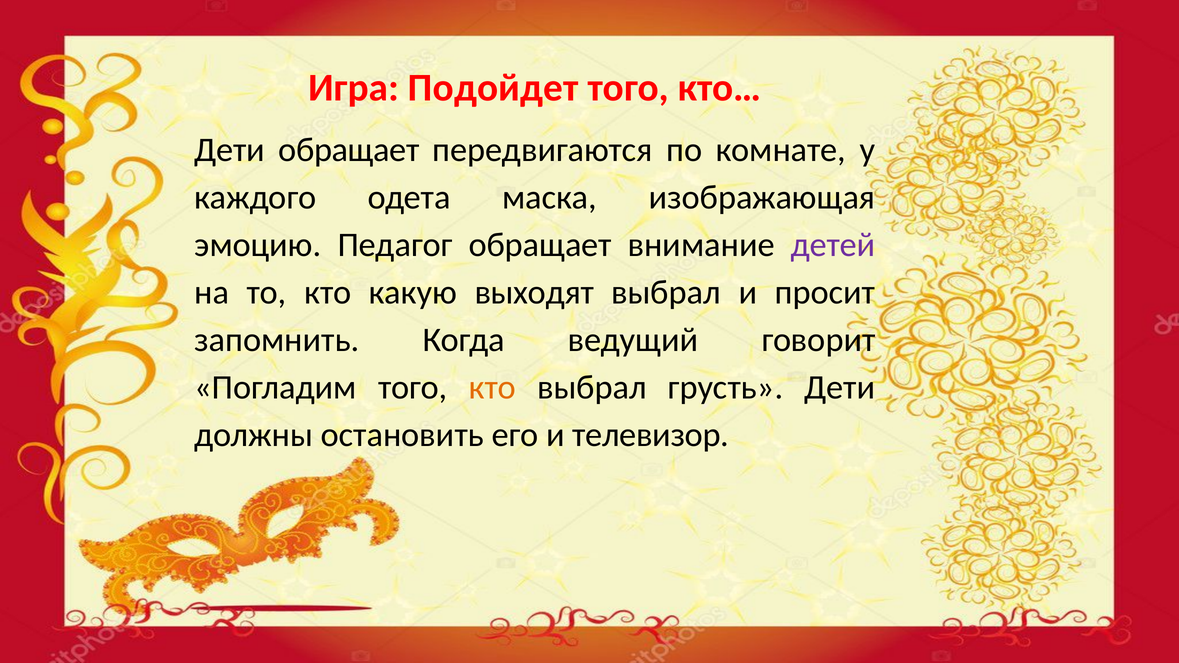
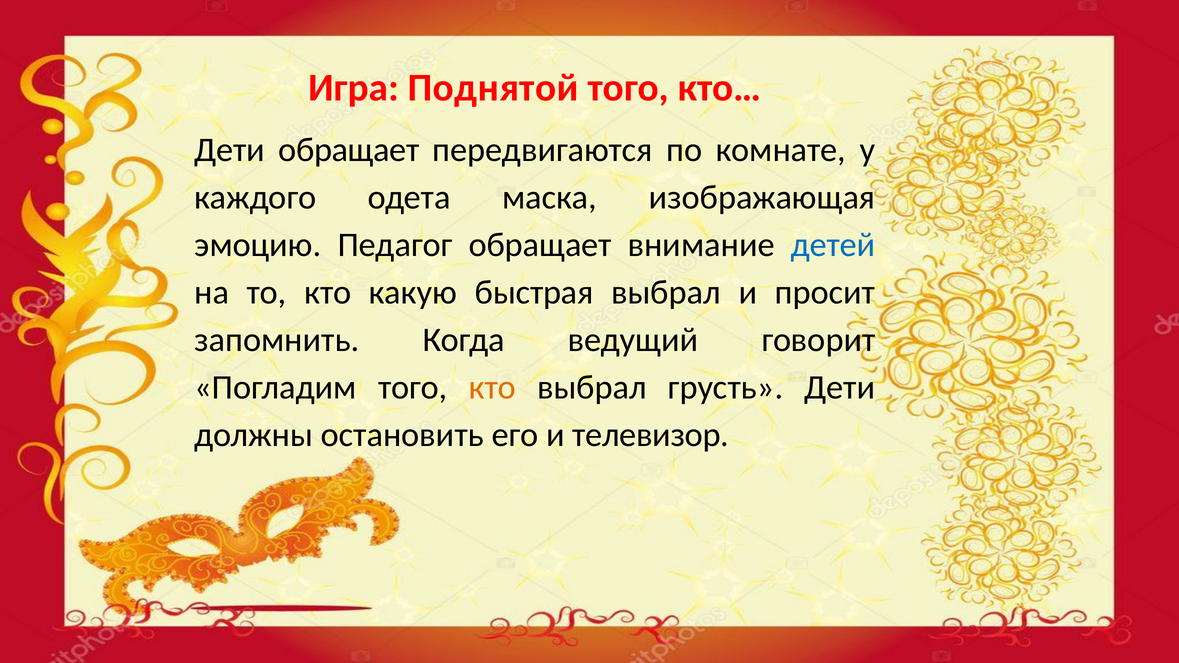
Подойдет: Подойдет -> Поднятой
детей colour: purple -> blue
выходят: выходят -> быстрая
